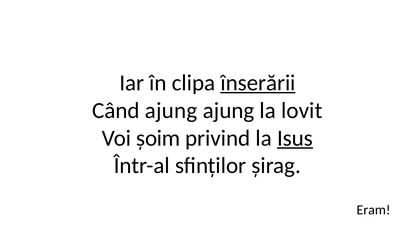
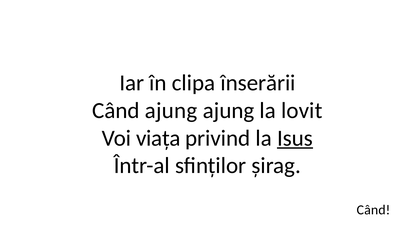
înserării underline: present -> none
șoim: șoim -> viața
Eram at (374, 210): Eram -> Când
